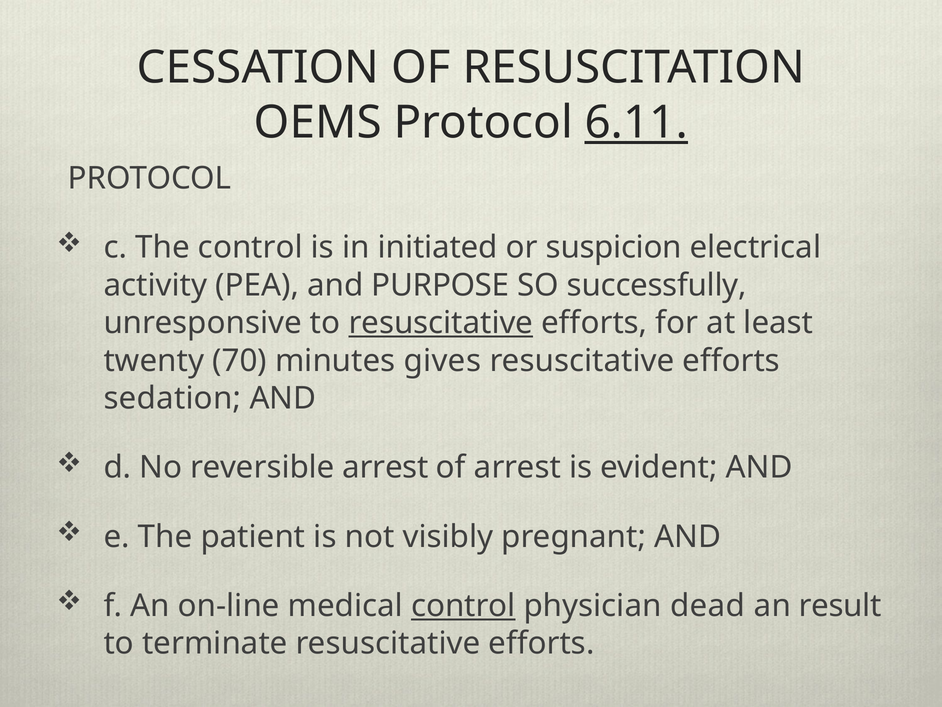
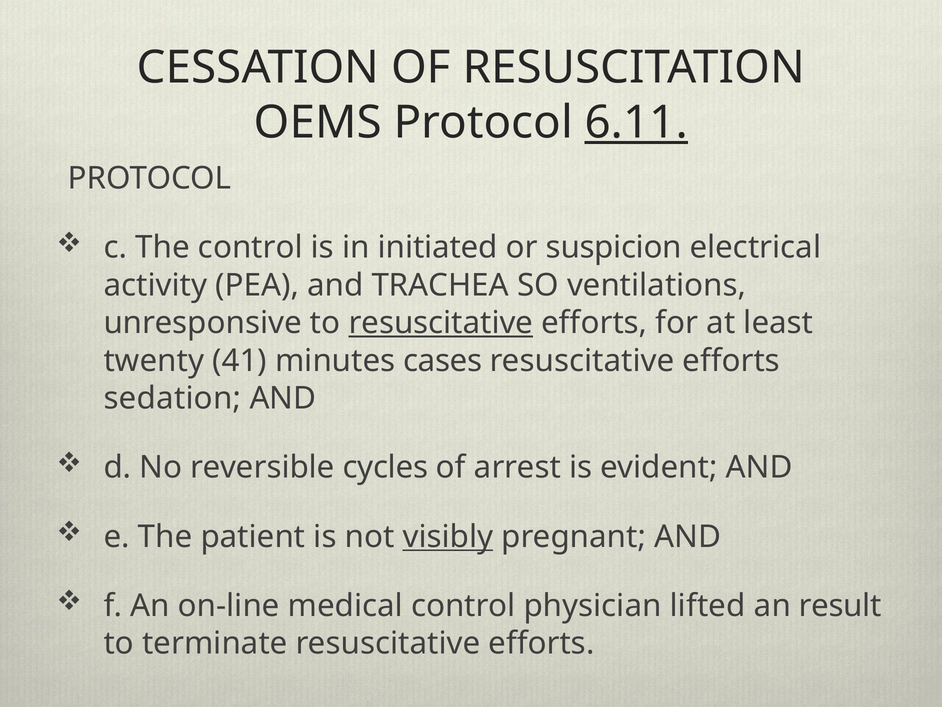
PURPOSE: PURPOSE -> TRACHEA
successfully: successfully -> ventilations
70: 70 -> 41
gives: gives -> cases
reversible arrest: arrest -> cycles
visibly underline: none -> present
control at (463, 605) underline: present -> none
dead: dead -> lifted
